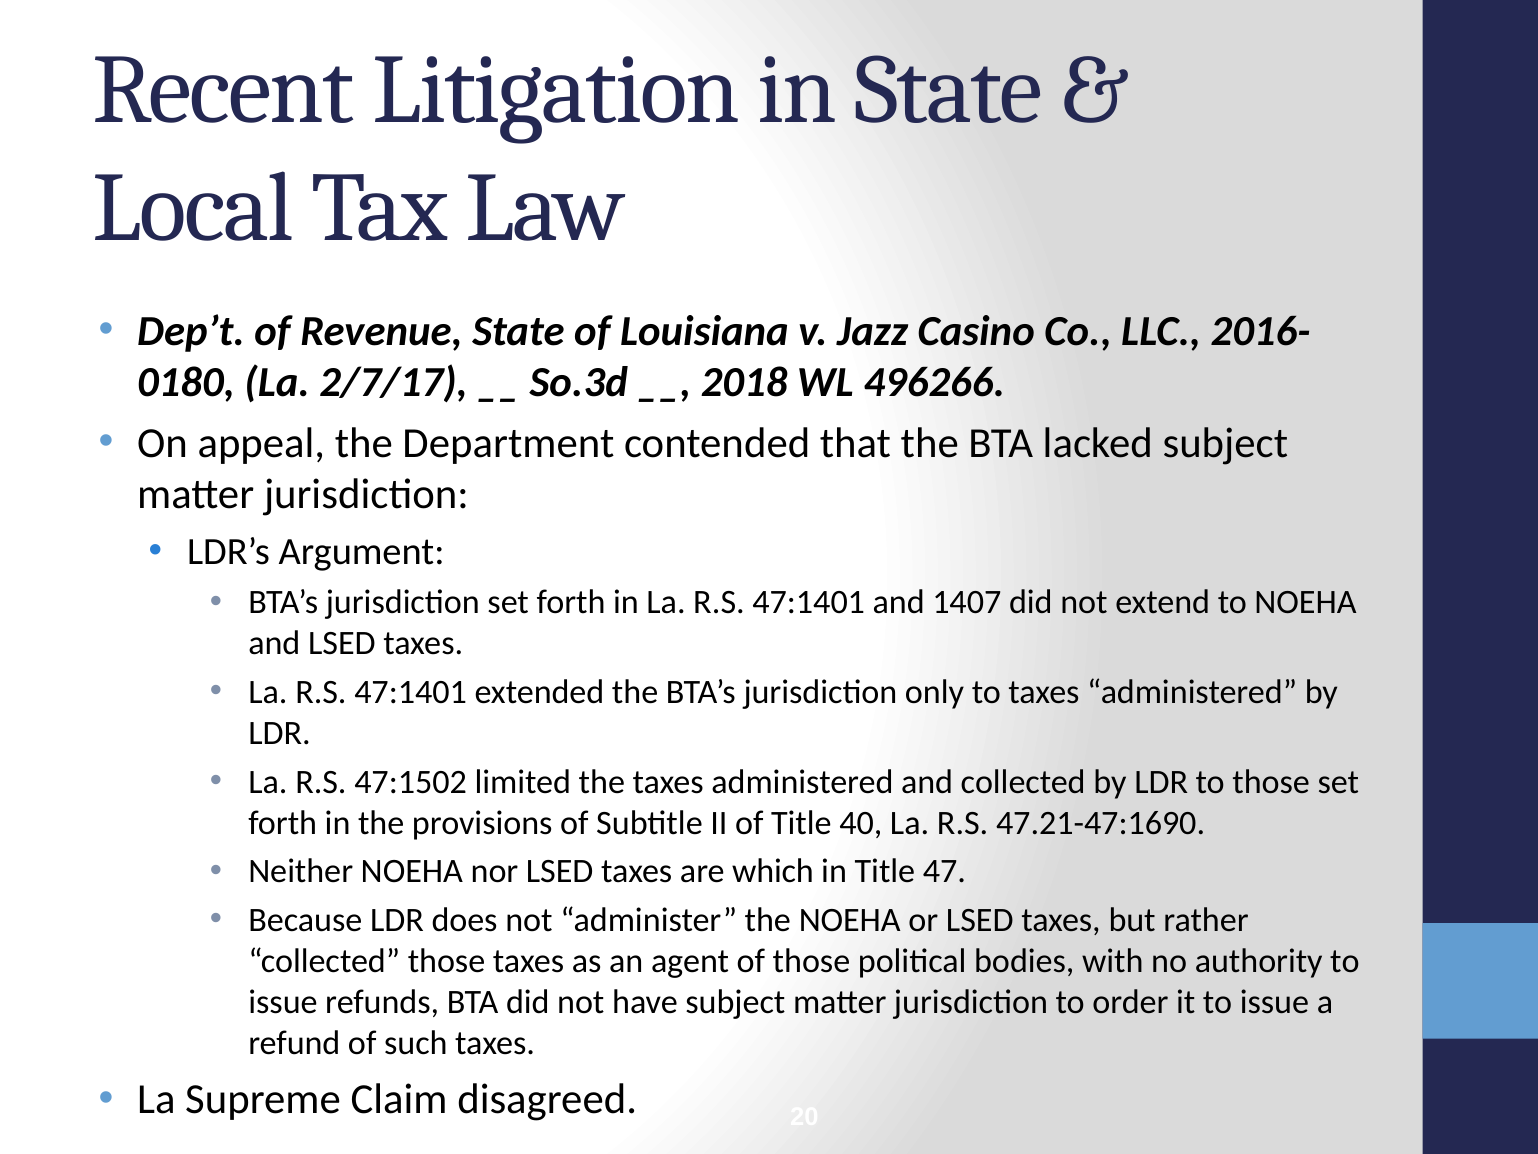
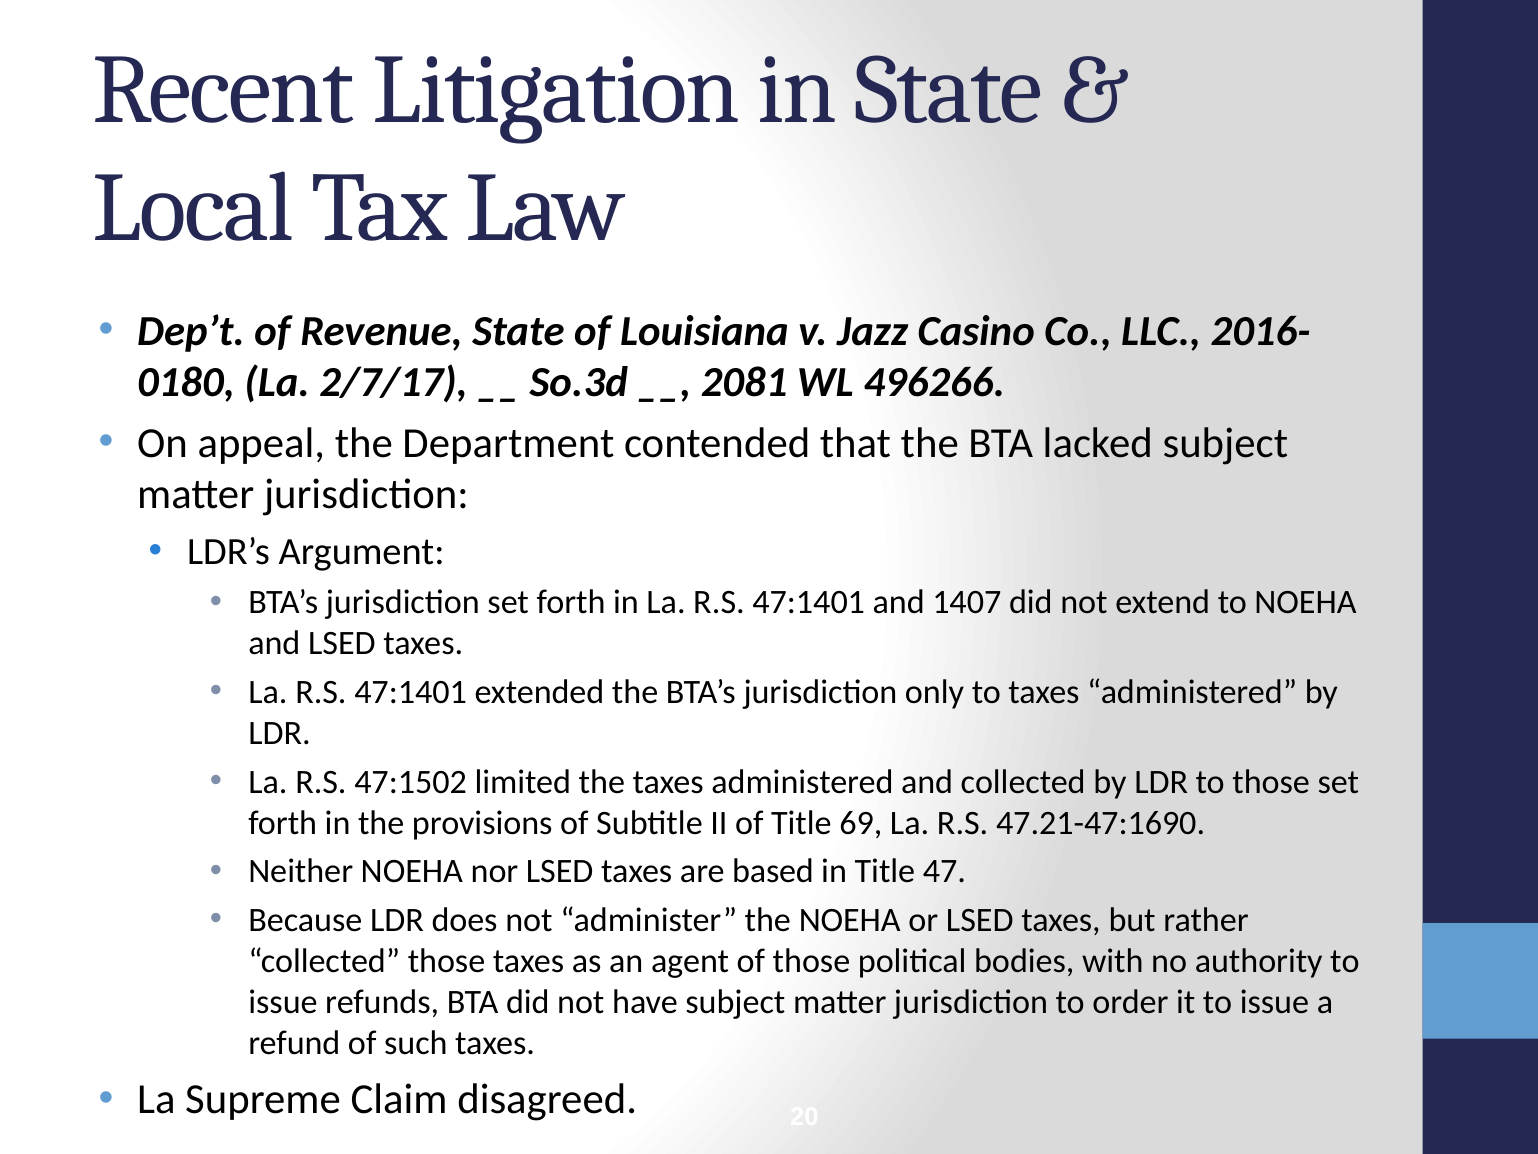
2018: 2018 -> 2081
40: 40 -> 69
which: which -> based
